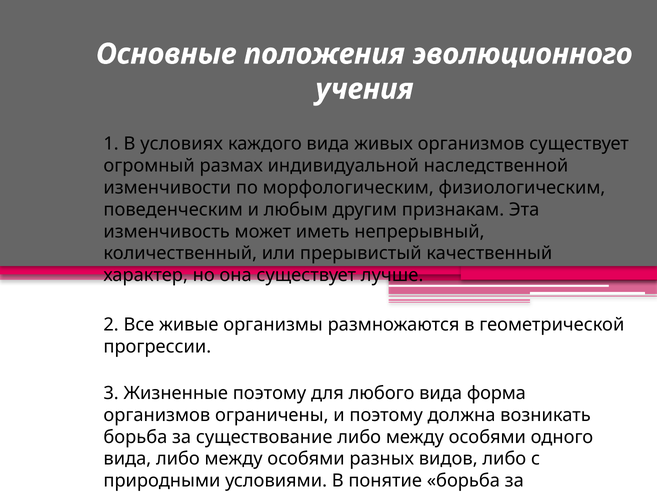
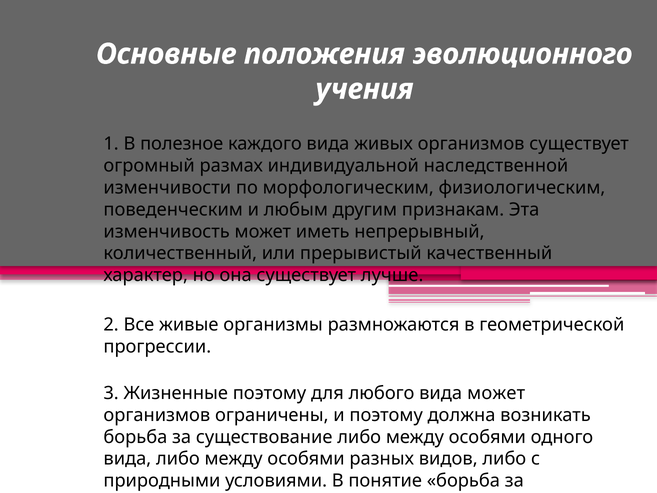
условиях: условиях -> полезное
вида форма: форма -> может
